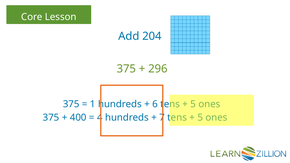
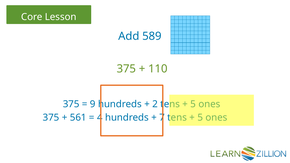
204: 204 -> 589
296: 296 -> 110
1: 1 -> 9
6: 6 -> 2
400: 400 -> 561
